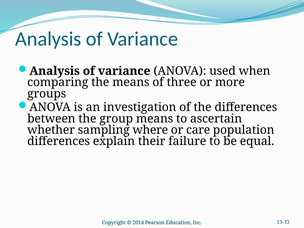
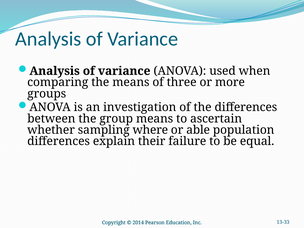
care: care -> able
